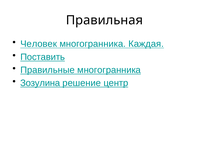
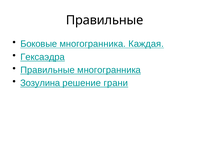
Правильная at (104, 20): Правильная -> Правильные
Человек: Человек -> Боковые
Поставить: Поставить -> Гексаэдра
центр: центр -> грани
